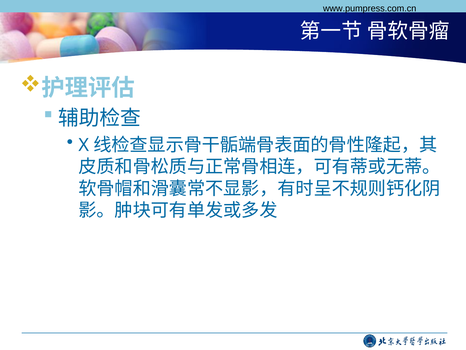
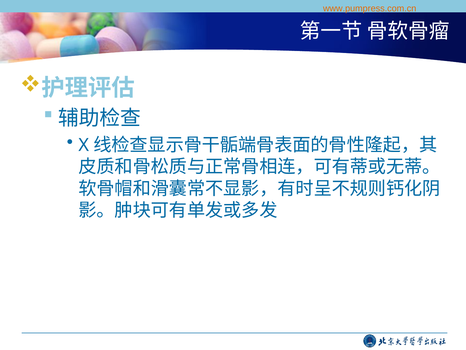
www.pumpress.com.cn colour: black -> orange
